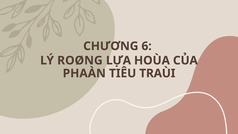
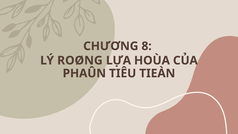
6: 6 -> 8
PHAÀN: PHAÀN -> PHAÛN
TRAÙI: TRAÙI -> TIEÀN
